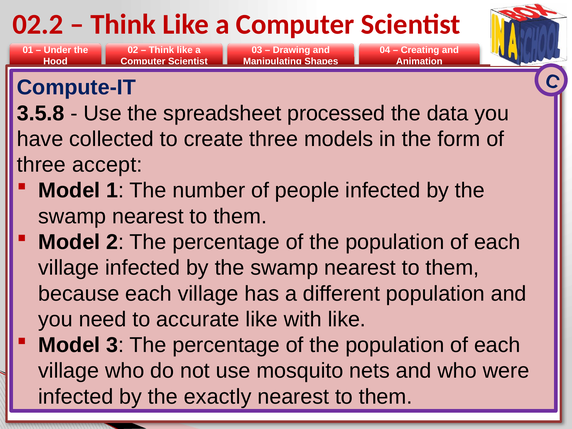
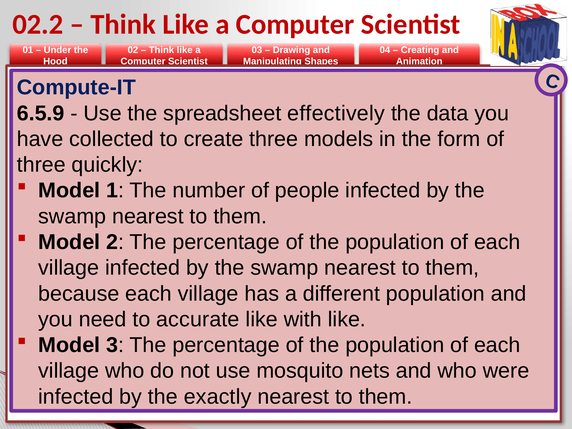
3.5.8: 3.5.8 -> 6.5.9
processed: processed -> effectively
accept: accept -> quickly
